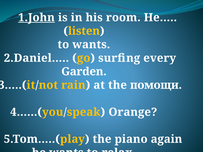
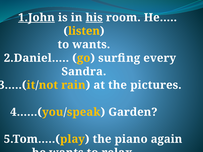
his underline: none -> present
Garden: Garden -> Sandra
помощи: помощи -> pictures
Orange: Orange -> Garden
